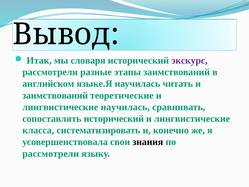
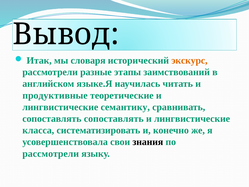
экскурс colour: purple -> orange
заимствований at (55, 95): заимствований -> продуктивные
лингвистические научилась: научилась -> семантику
сопоставлять исторический: исторический -> сопоставлять
